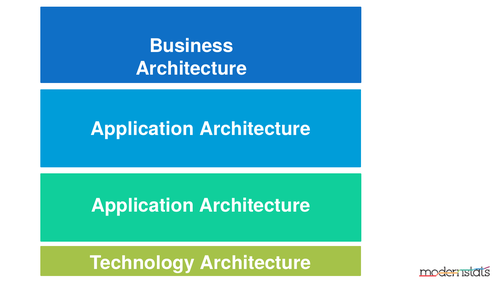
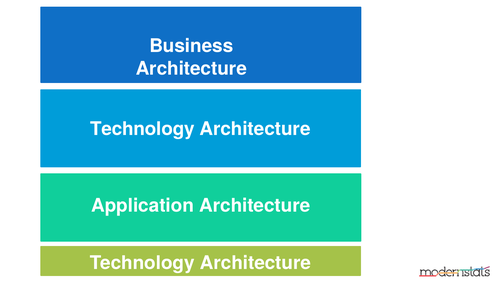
Application at (142, 129): Application -> Technology
